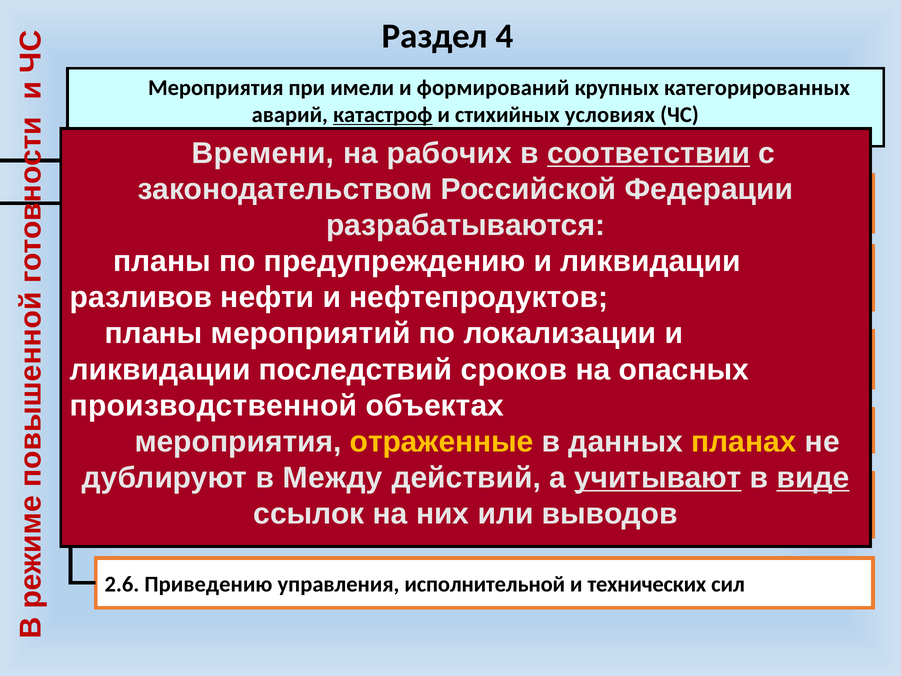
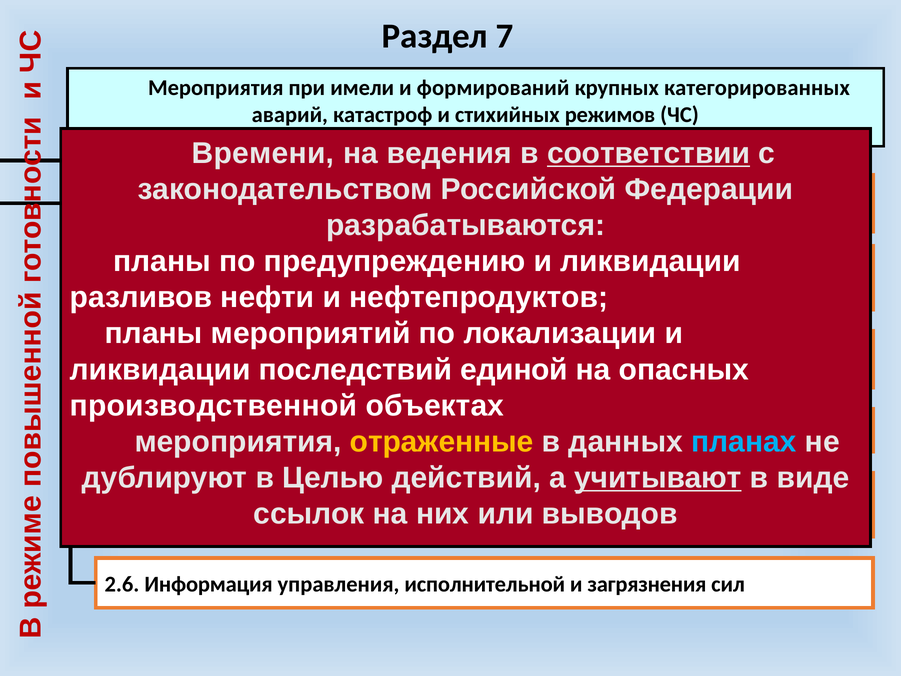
4: 4 -> 7
катастроф at (383, 115) underline: present -> none
условиях: условиях -> режимов
рабочих: рабочих -> ведения
сроков: сроков -> единой
планах colour: yellow -> light blue
в Между: Между -> Целью
виде underline: present -> none
Приведению: Приведению -> Информация
технических: технических -> загрязнения
